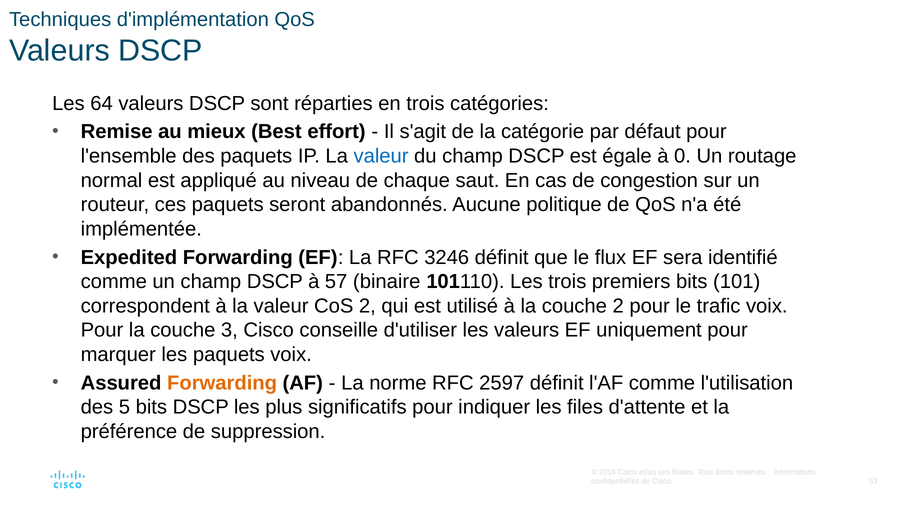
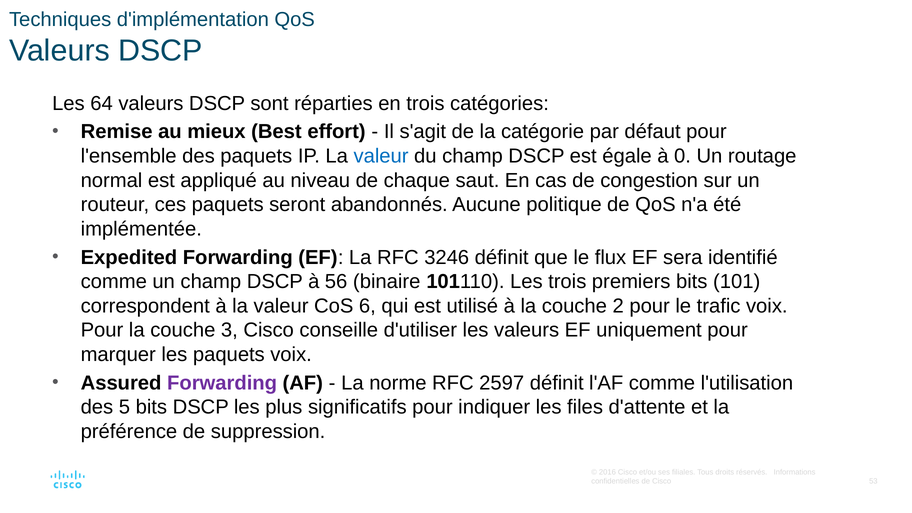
57: 57 -> 56
CoS 2: 2 -> 6
Forwarding at (222, 383) colour: orange -> purple
